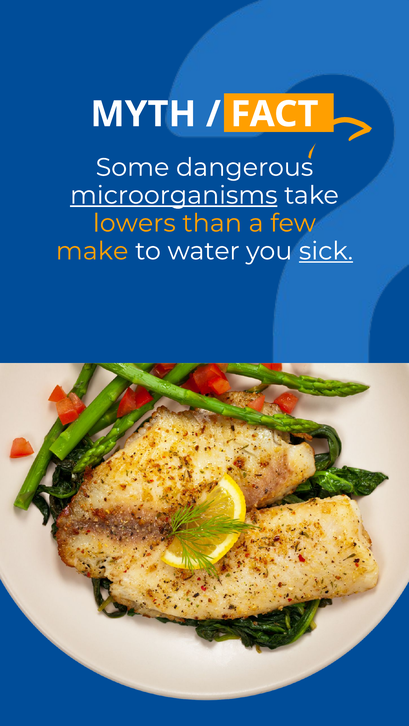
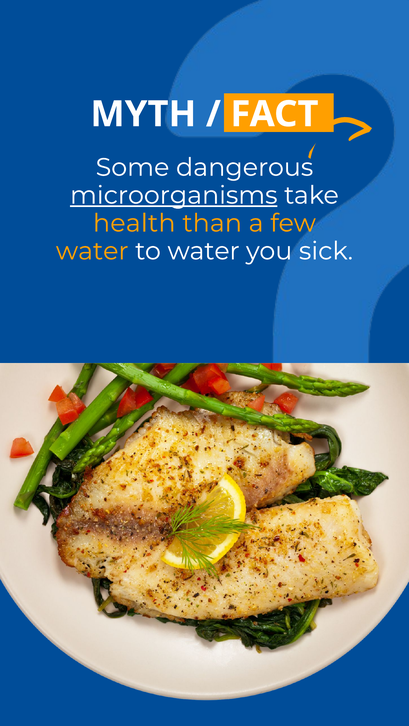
lowers: lowers -> health
make at (92, 251): make -> water
sick underline: present -> none
